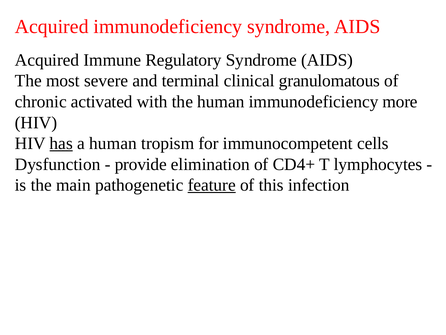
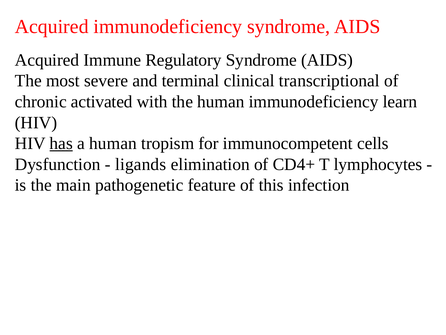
granulomatous: granulomatous -> transcriptional
more: more -> learn
provide: provide -> ligands
feature underline: present -> none
